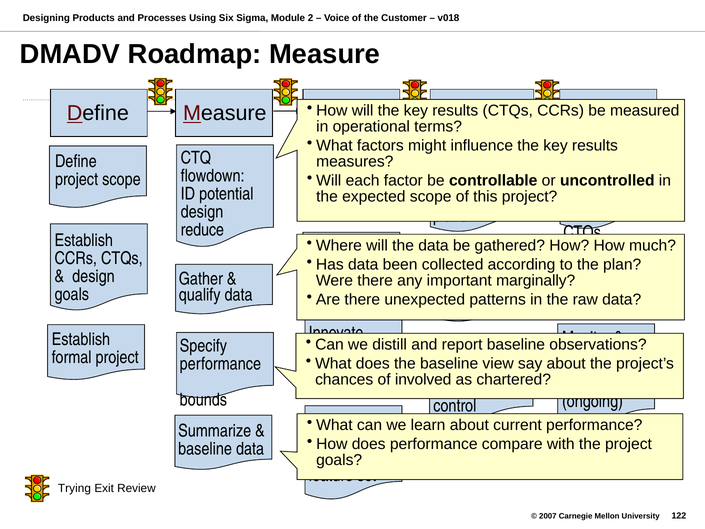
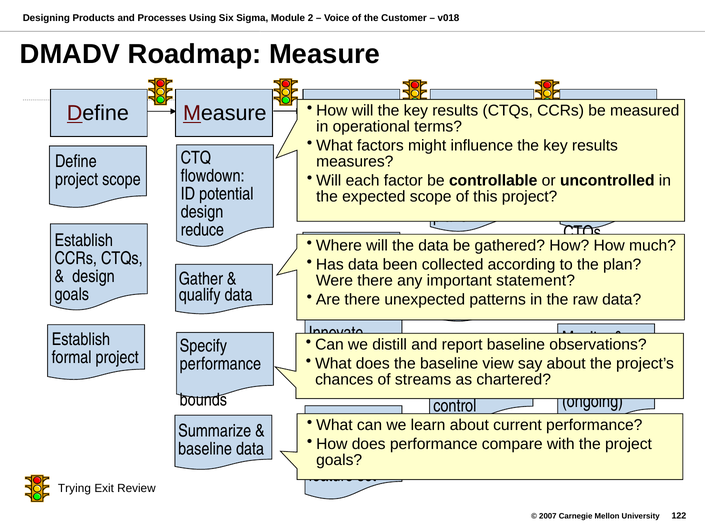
marginally: marginally -> statement
involved: involved -> streams
